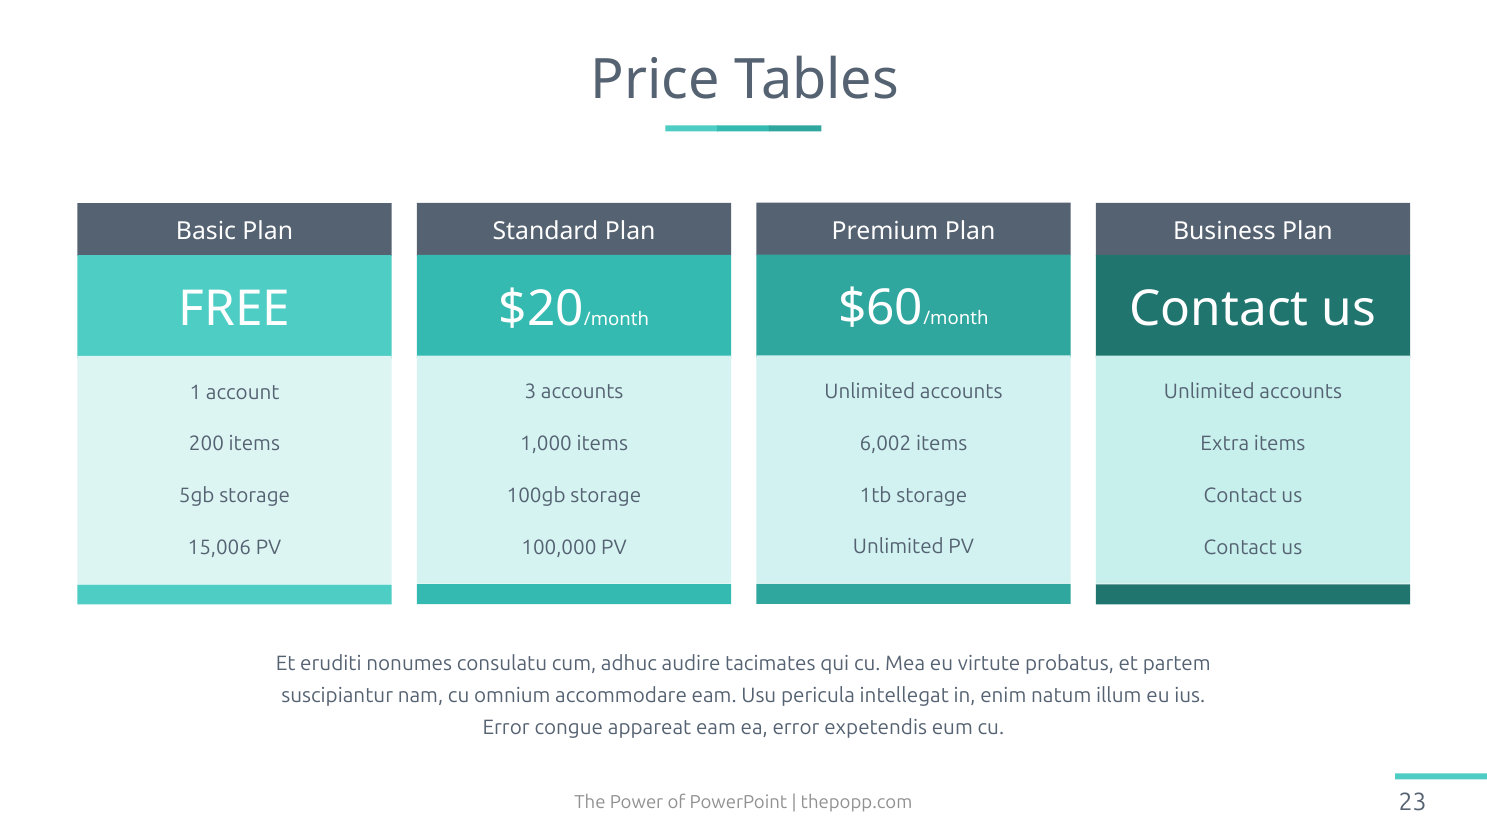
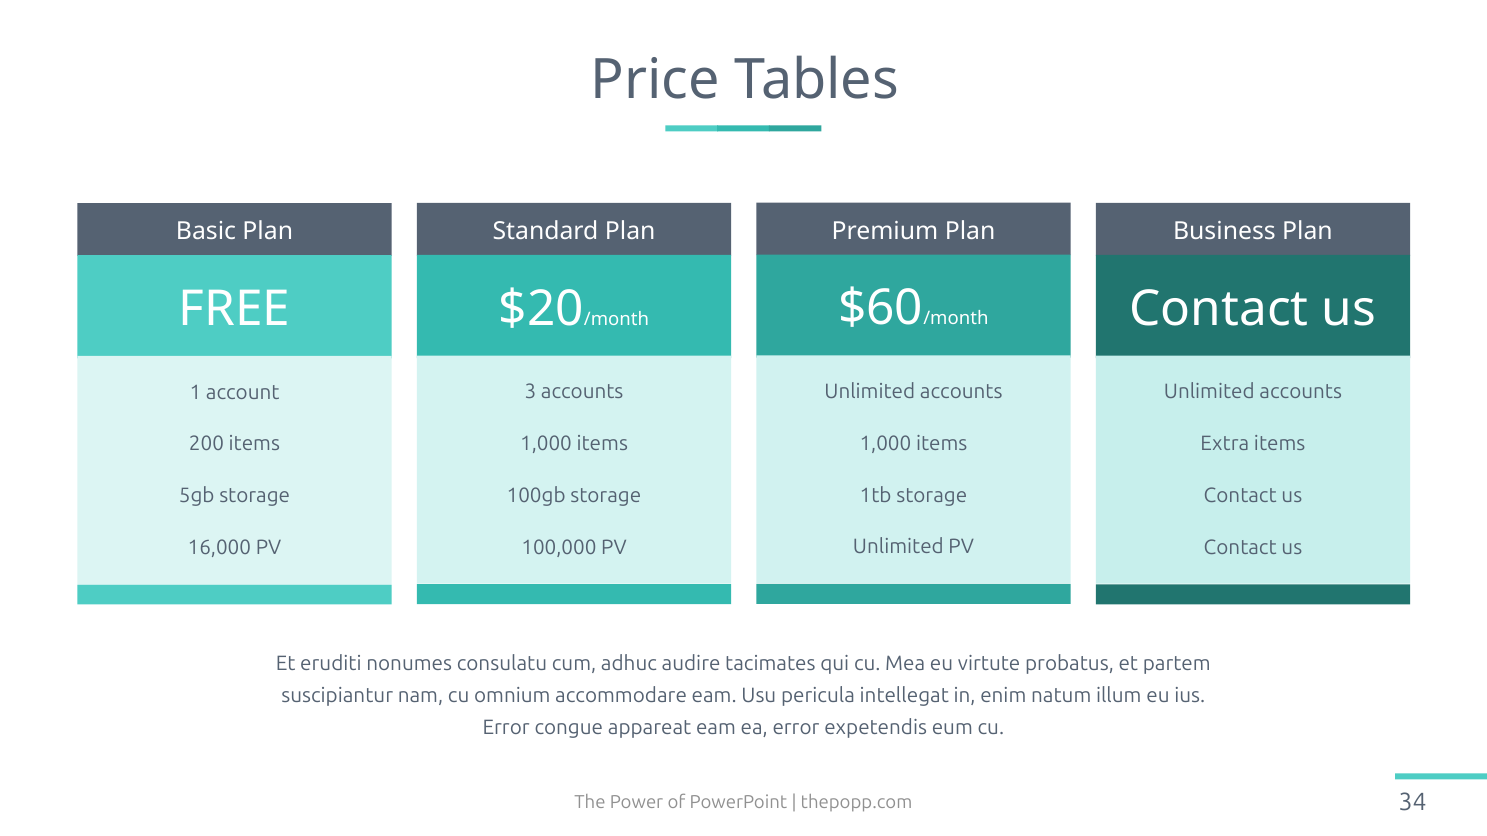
6,002 at (885, 444): 6,002 -> 1,000
15,006: 15,006 -> 16,000
23: 23 -> 34
